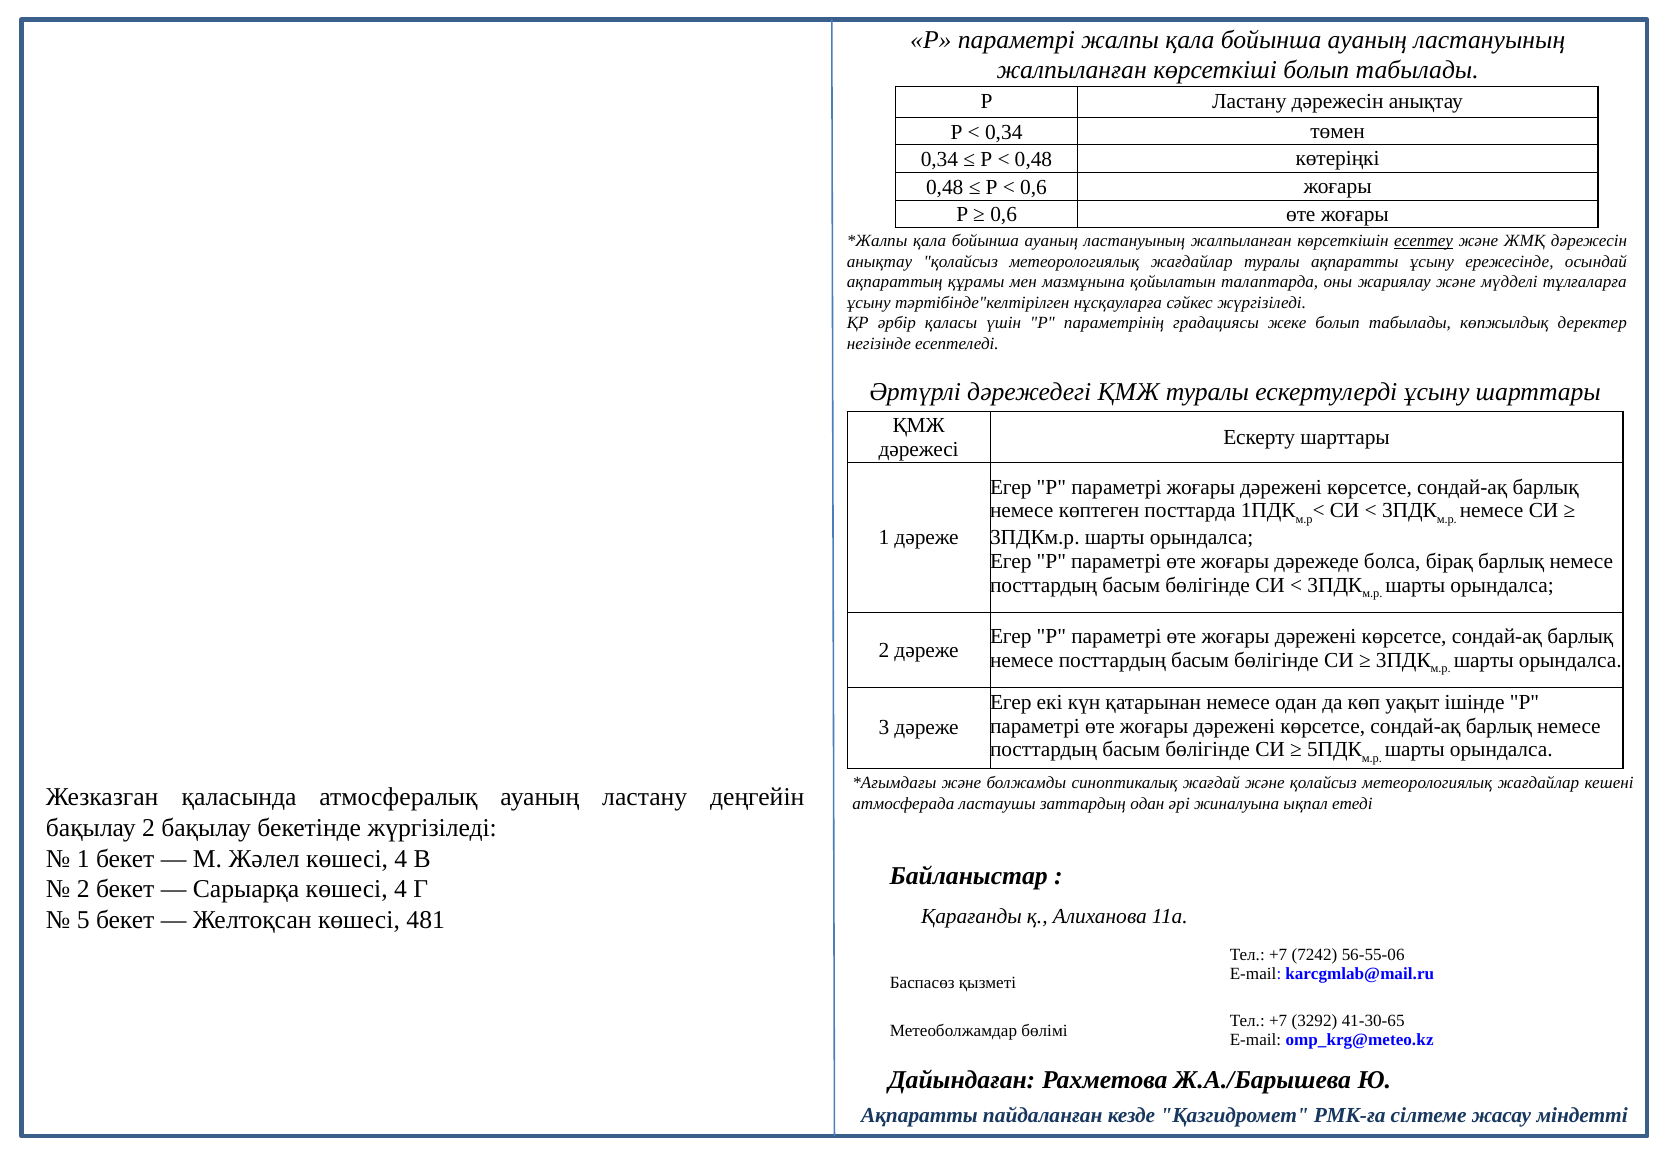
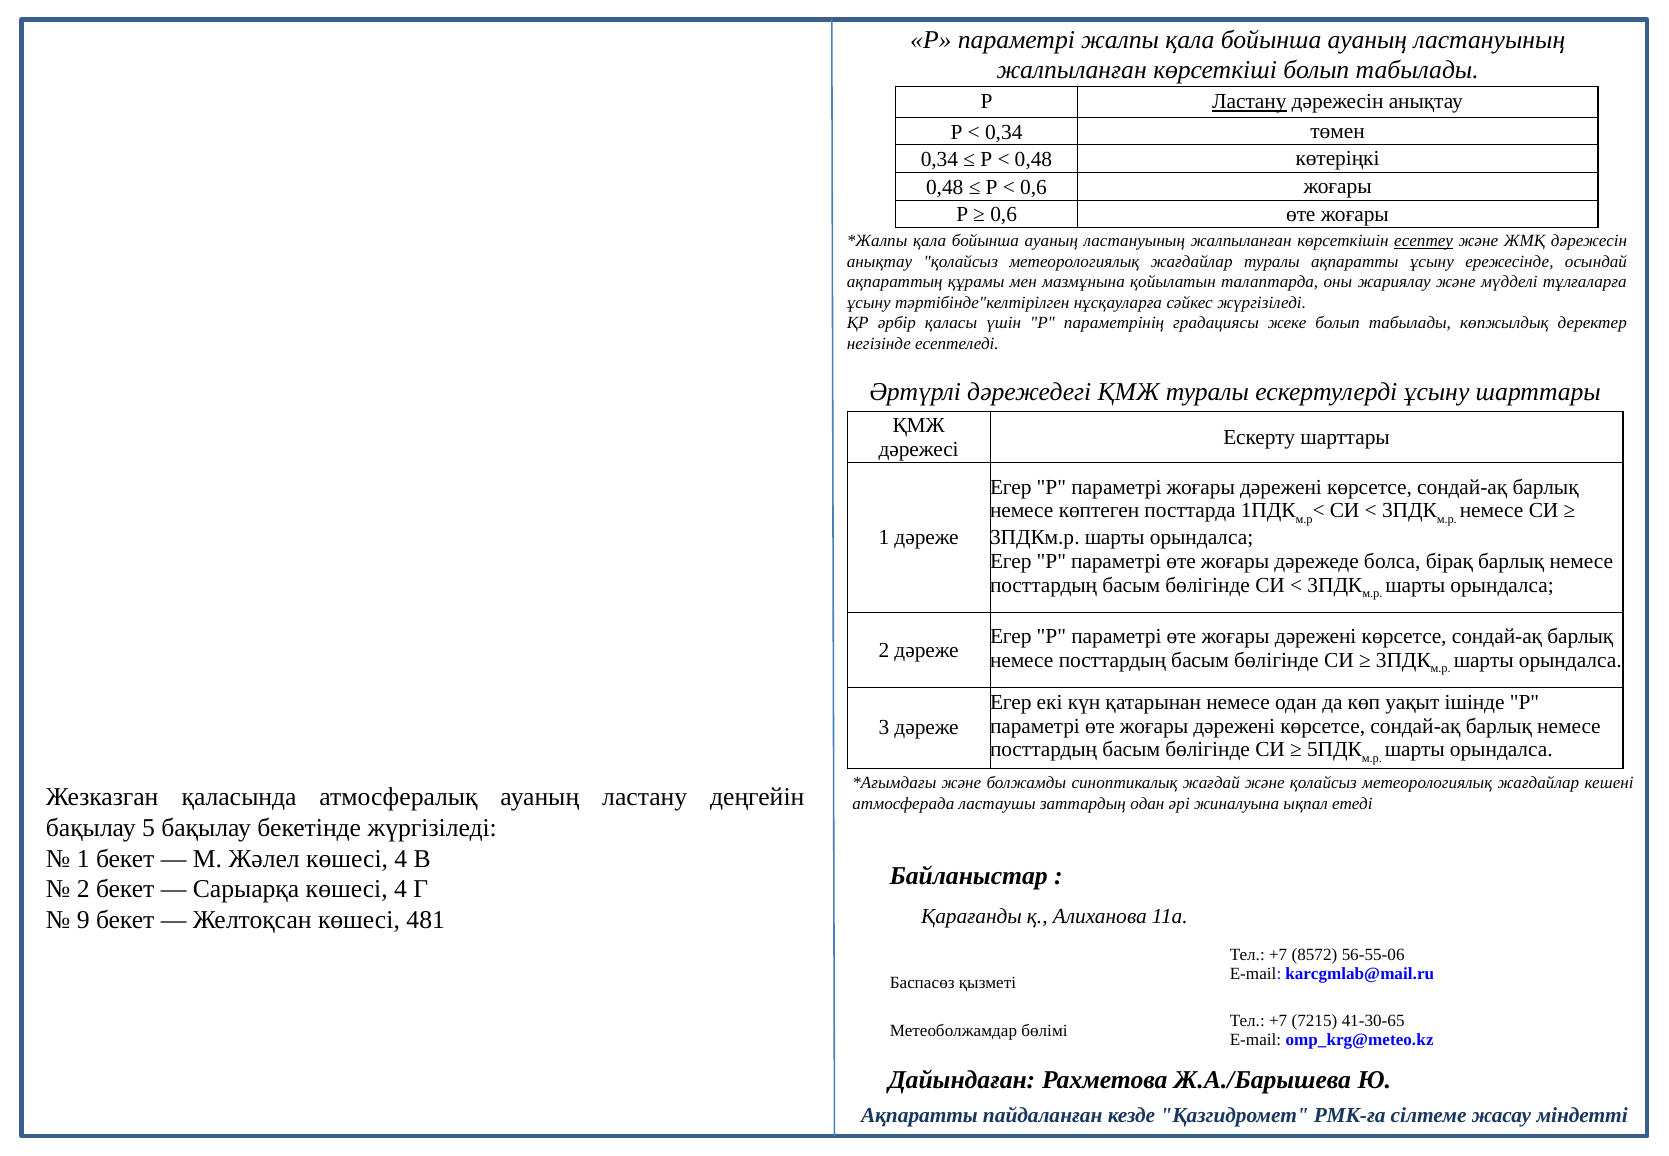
Ластану at (1249, 102) underline: none -> present
бақылау 2: 2 -> 5
5: 5 -> 9
7242: 7242 -> 8572
3292: 3292 -> 7215
